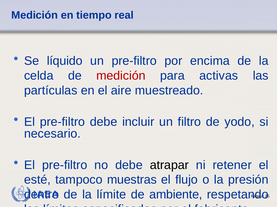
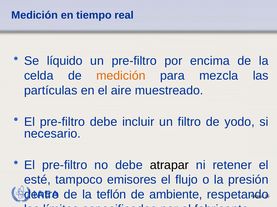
medición at (121, 76) colour: red -> orange
activas: activas -> mezcla
muestras: muestras -> emisores
límite: límite -> teflón
